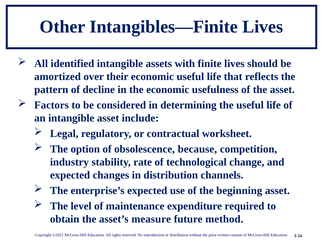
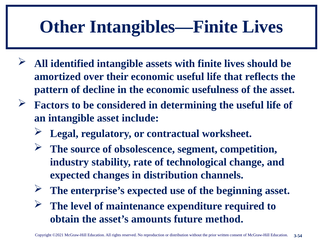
option: option -> source
because: because -> segment
measure: measure -> amounts
